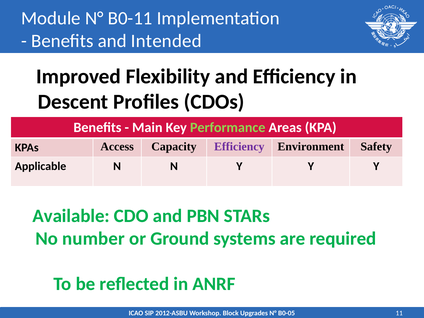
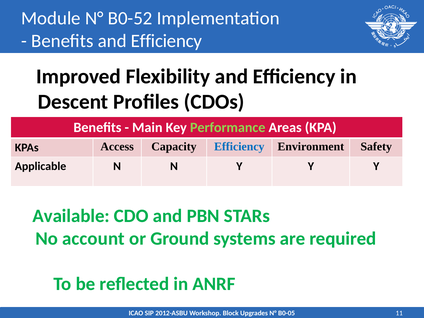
B0-11: B0-11 -> B0-52
Benefits and Intended: Intended -> Efficiency
Efficiency at (239, 147) colour: purple -> blue
number: number -> account
